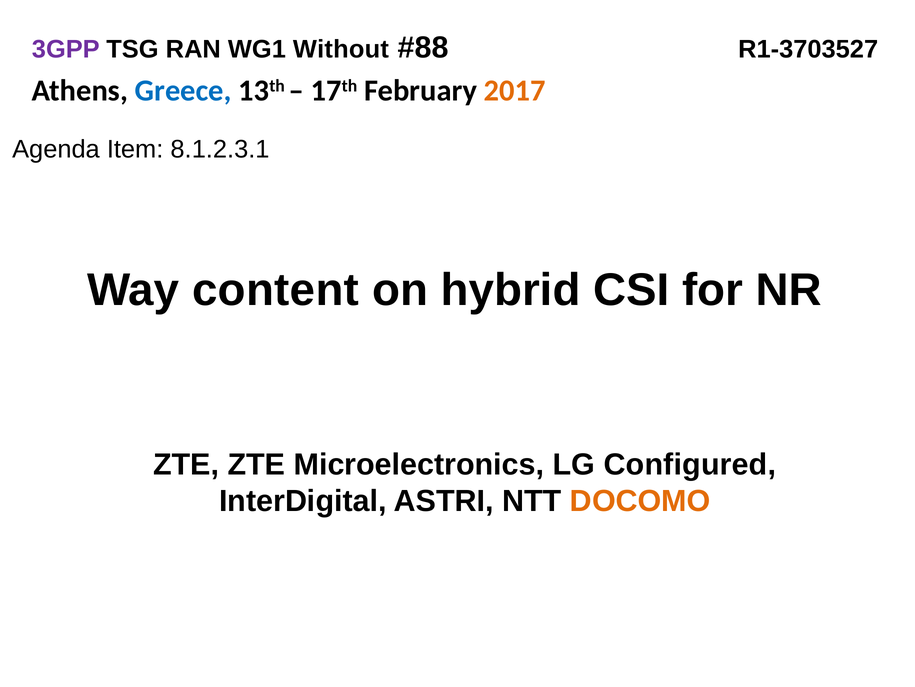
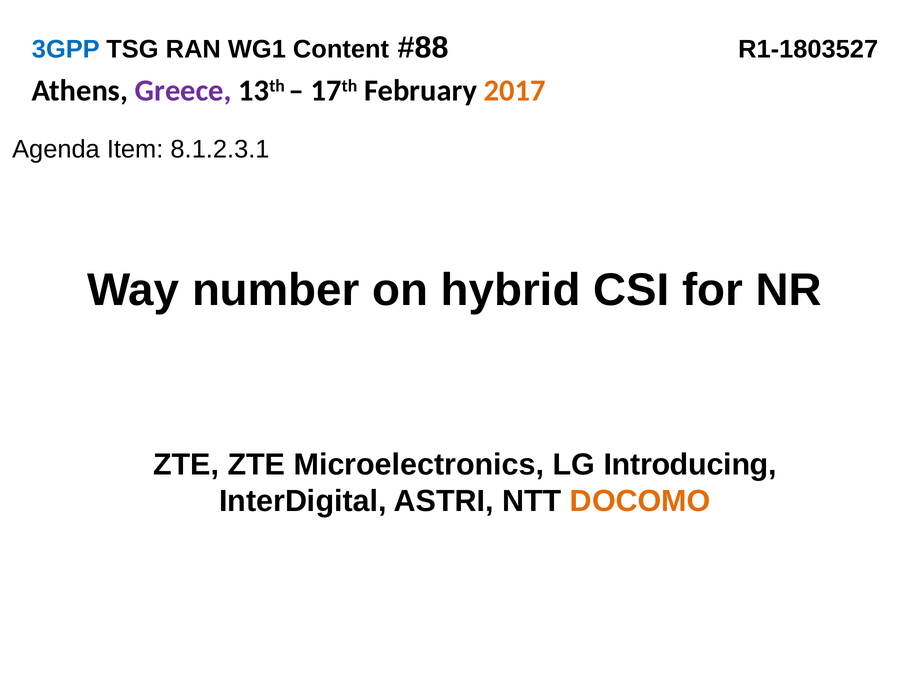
3GPP colour: purple -> blue
Without: Without -> Content
R1-3703527: R1-3703527 -> R1-1803527
Greece colour: blue -> purple
content: content -> number
Configured: Configured -> Introducing
